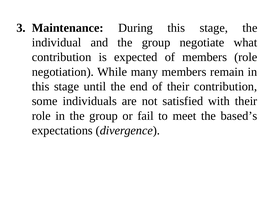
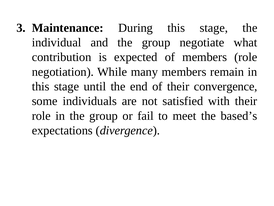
their contribution: contribution -> convergence
